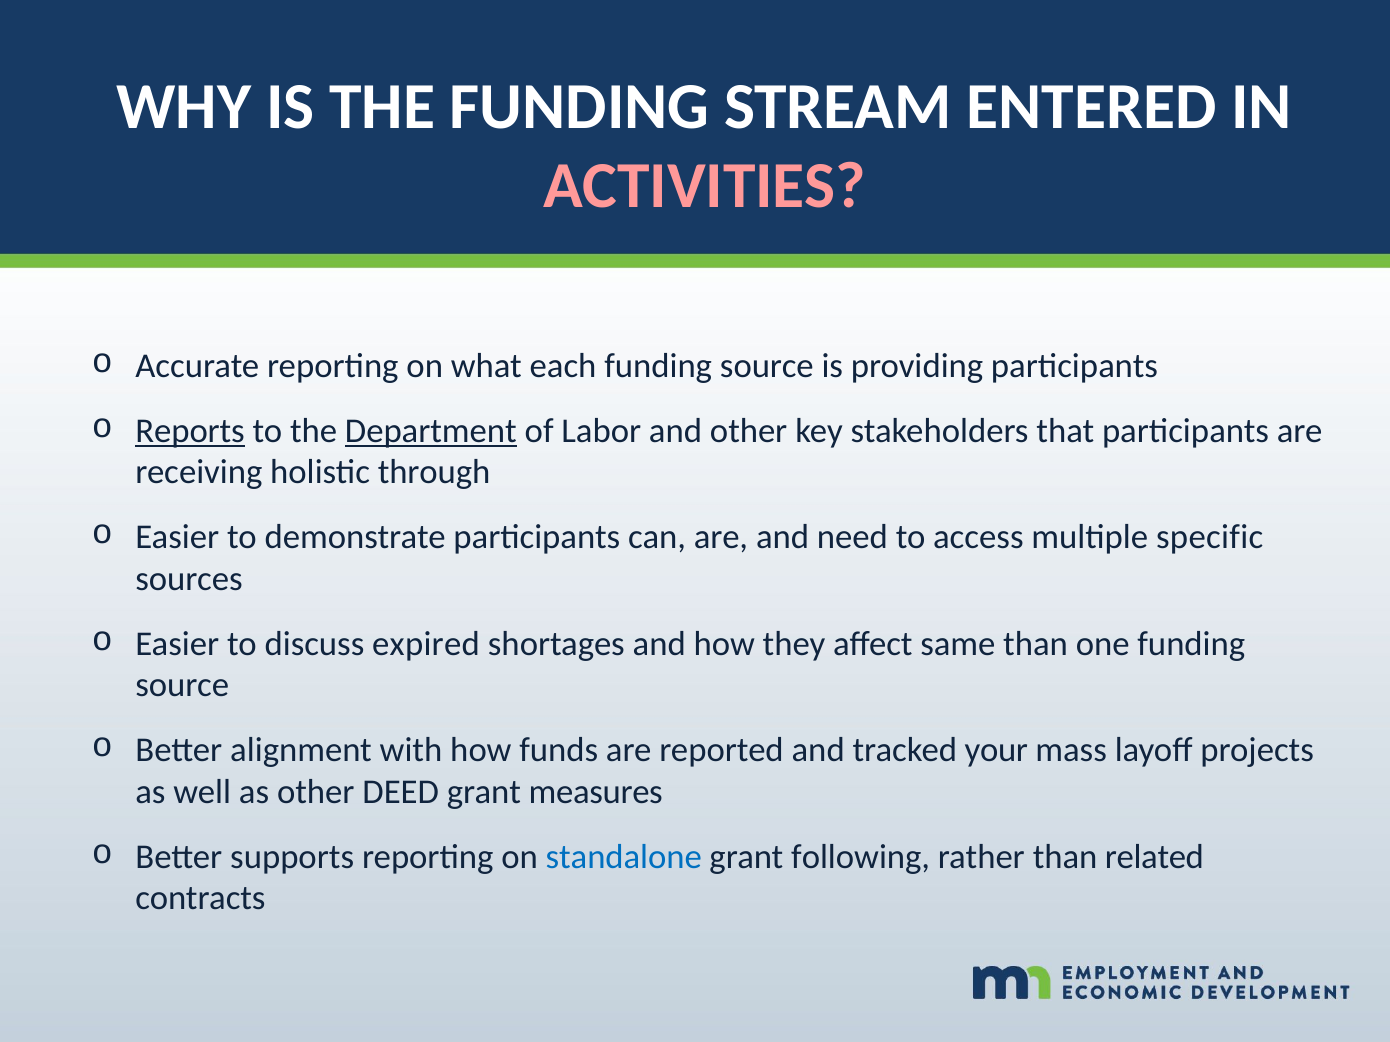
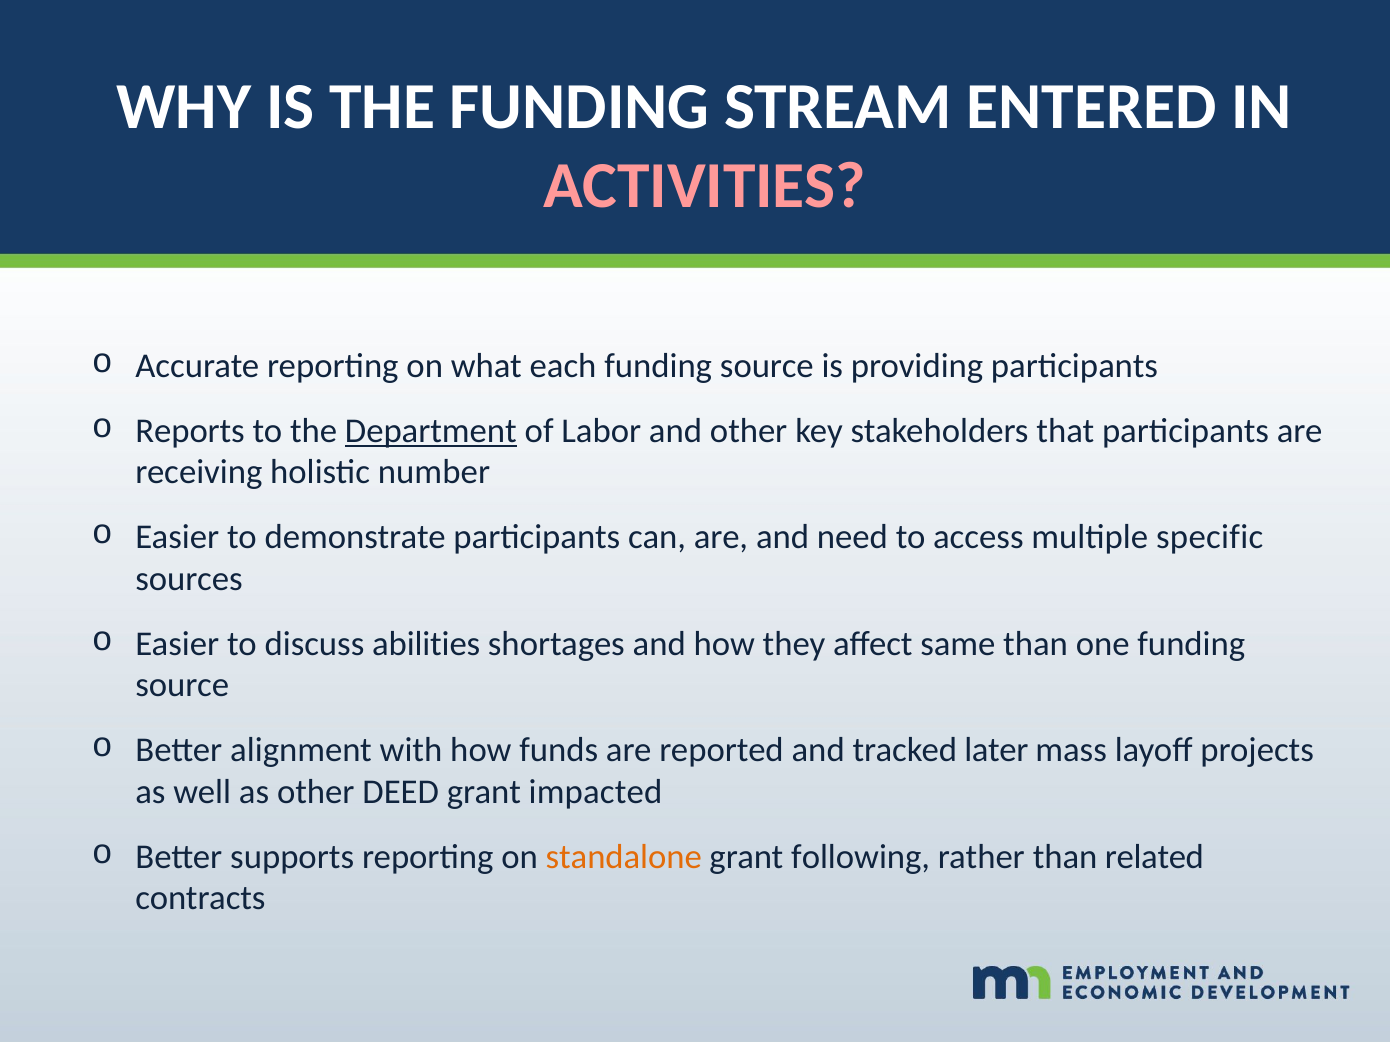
Reports underline: present -> none
through: through -> number
expired: expired -> abilities
your: your -> later
measures: measures -> impacted
standalone colour: blue -> orange
